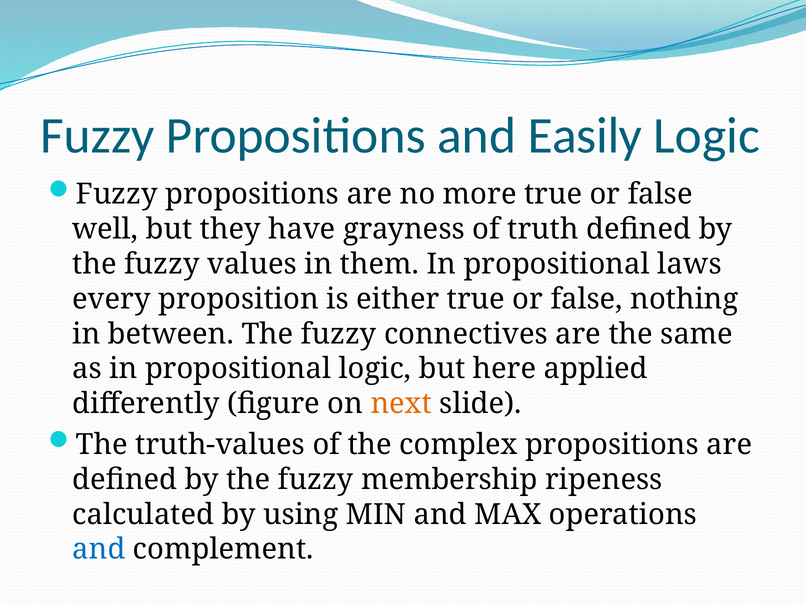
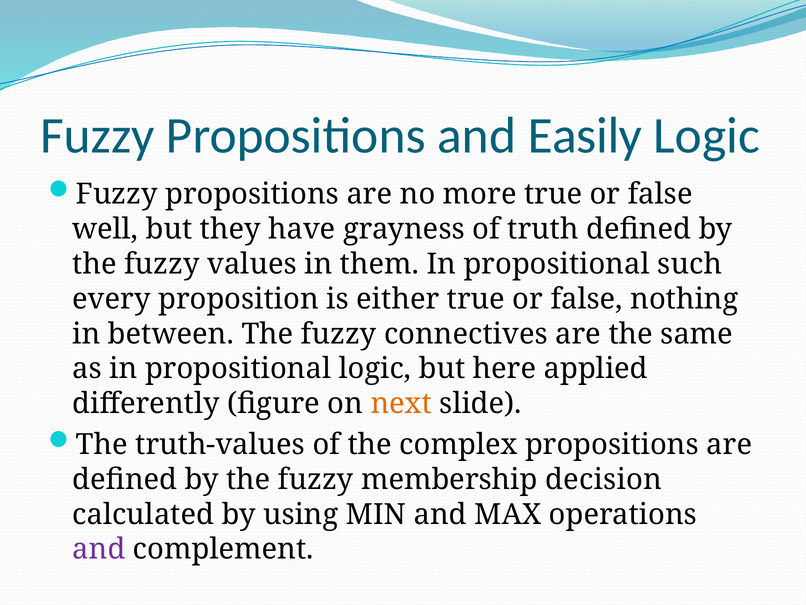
laws: laws -> such
ripeness: ripeness -> decision
and at (99, 549) colour: blue -> purple
